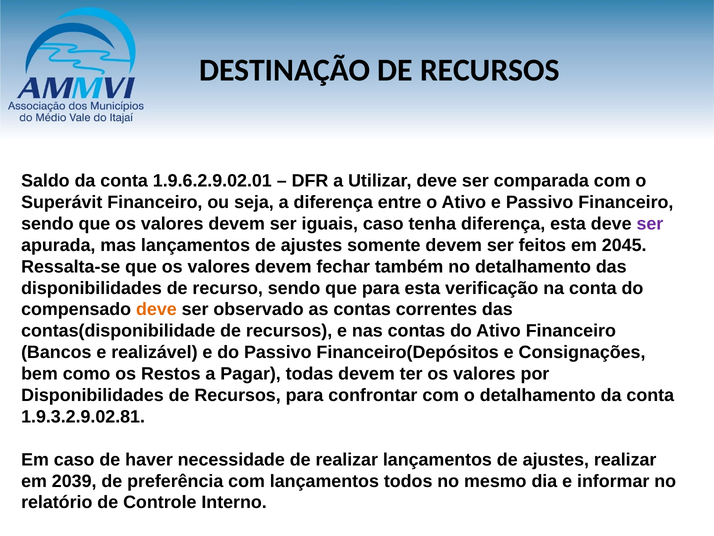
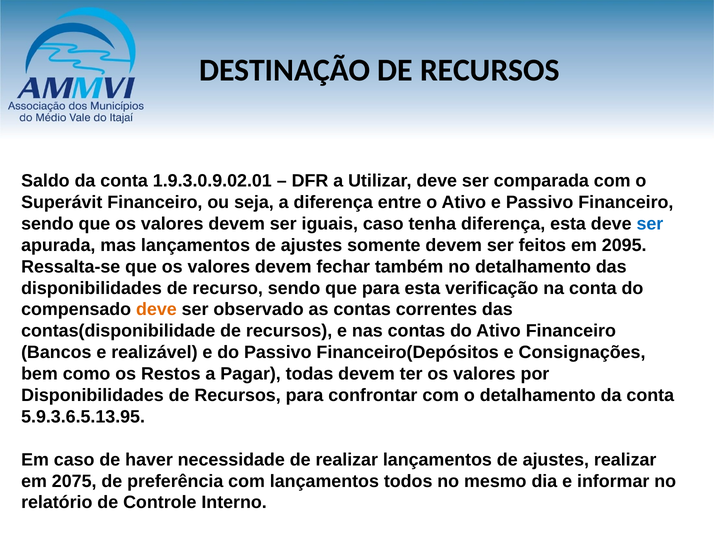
1.9.6.2.9.02.01: 1.9.6.2.9.02.01 -> 1.9.3.0.9.02.01
ser at (650, 224) colour: purple -> blue
2045: 2045 -> 2095
1.9.3.2.9.02.81: 1.9.3.2.9.02.81 -> 5.9.3.6.5.13.95
2039: 2039 -> 2075
